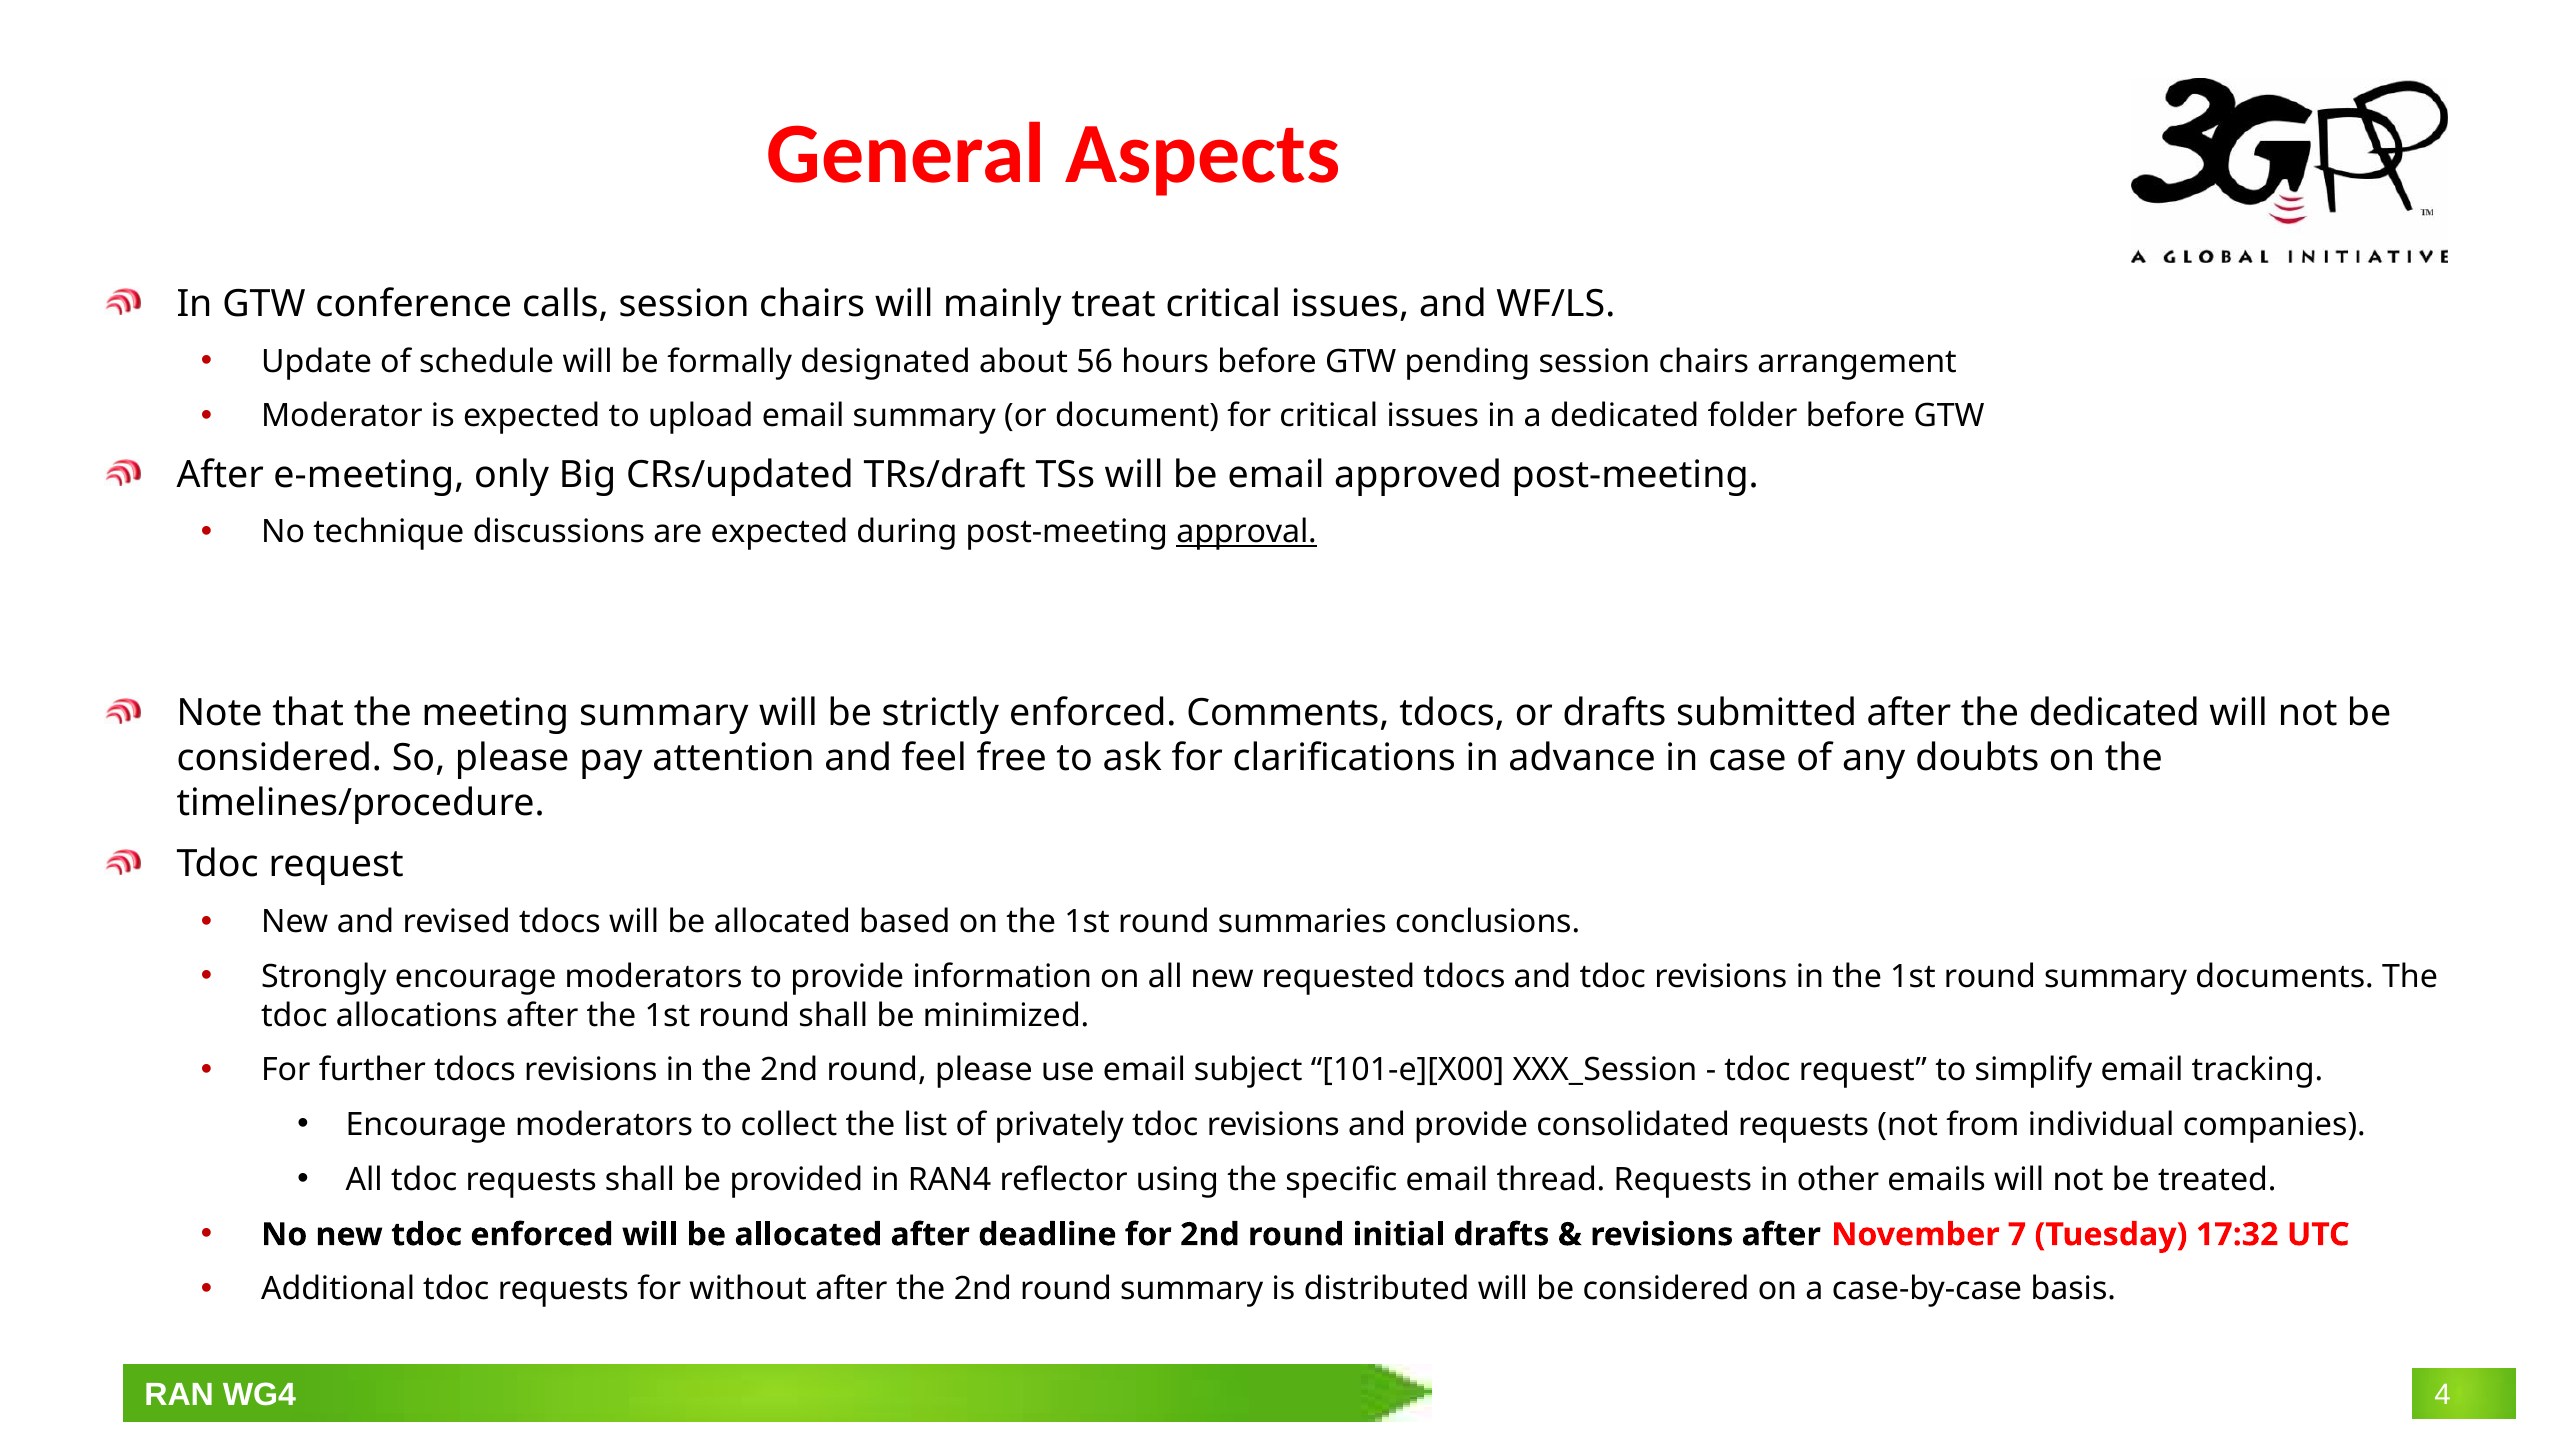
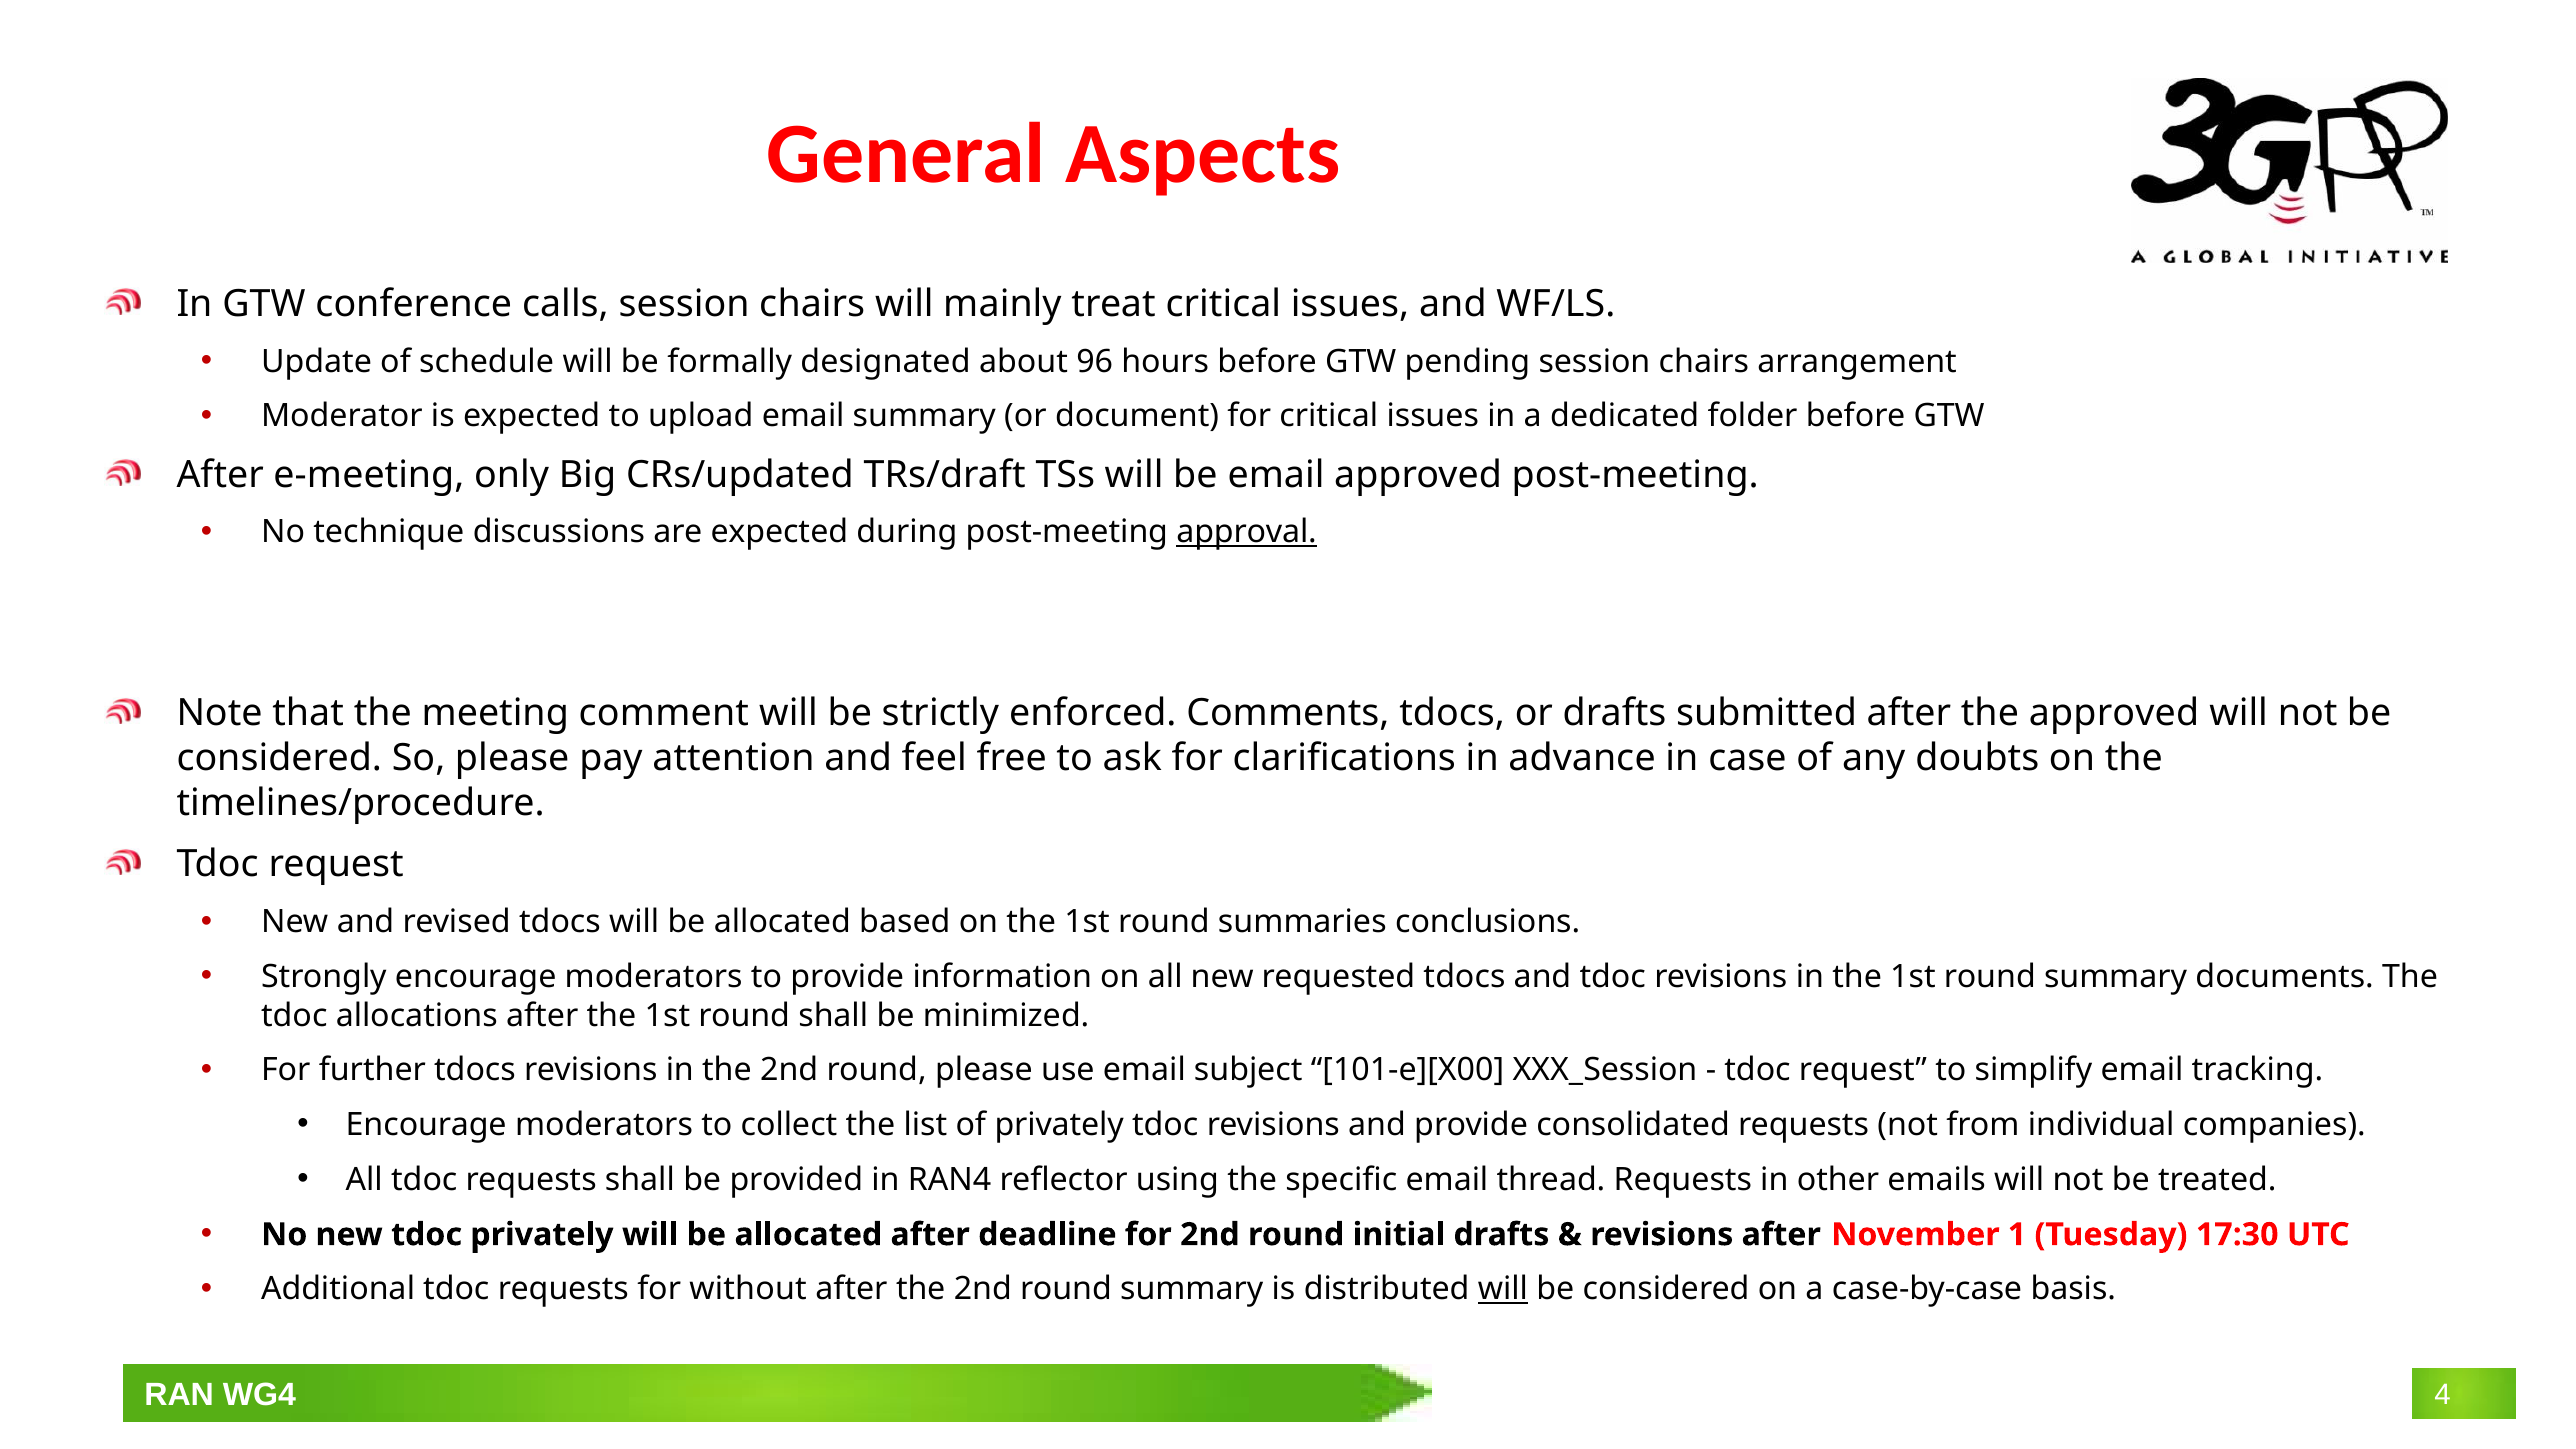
56: 56 -> 96
meeting summary: summary -> comment
the dedicated: dedicated -> approved
tdoc enforced: enforced -> privately
7: 7 -> 1
17:32: 17:32 -> 17:30
will at (1503, 1289) underline: none -> present
